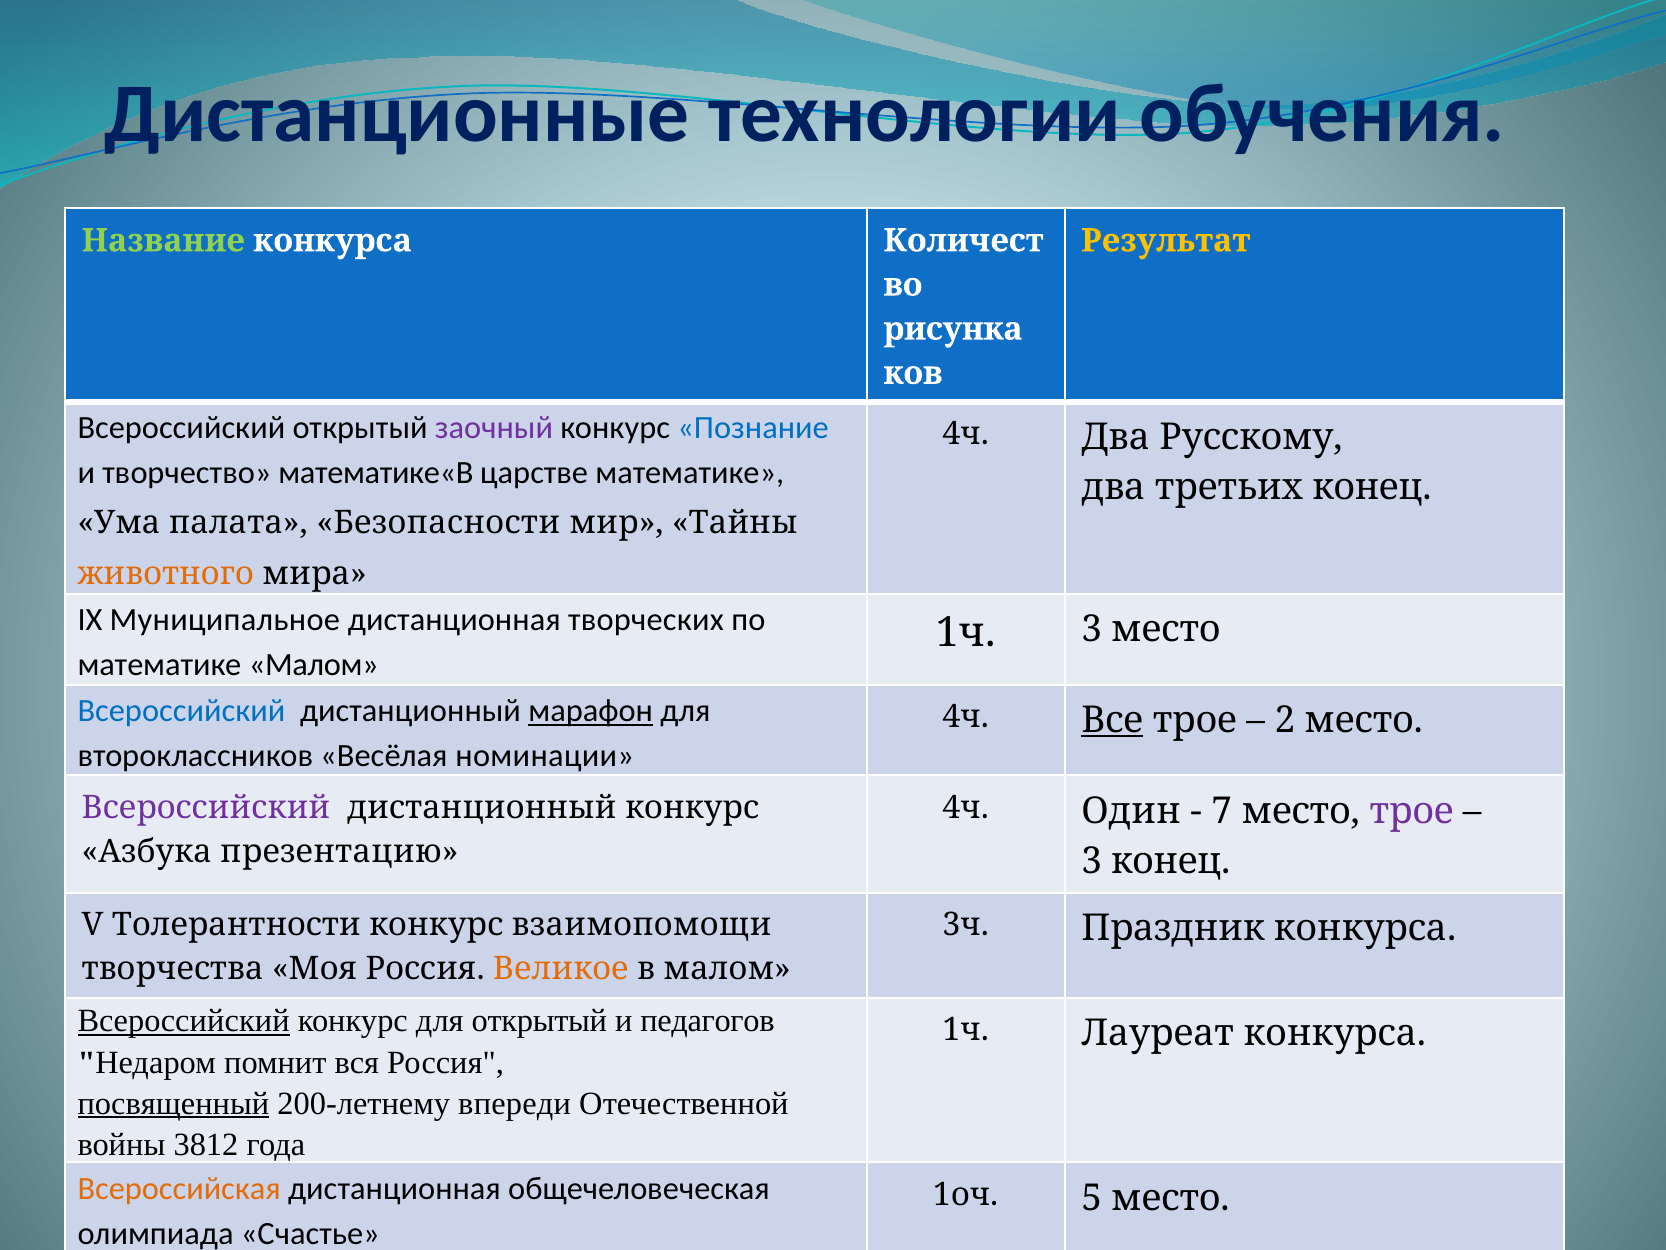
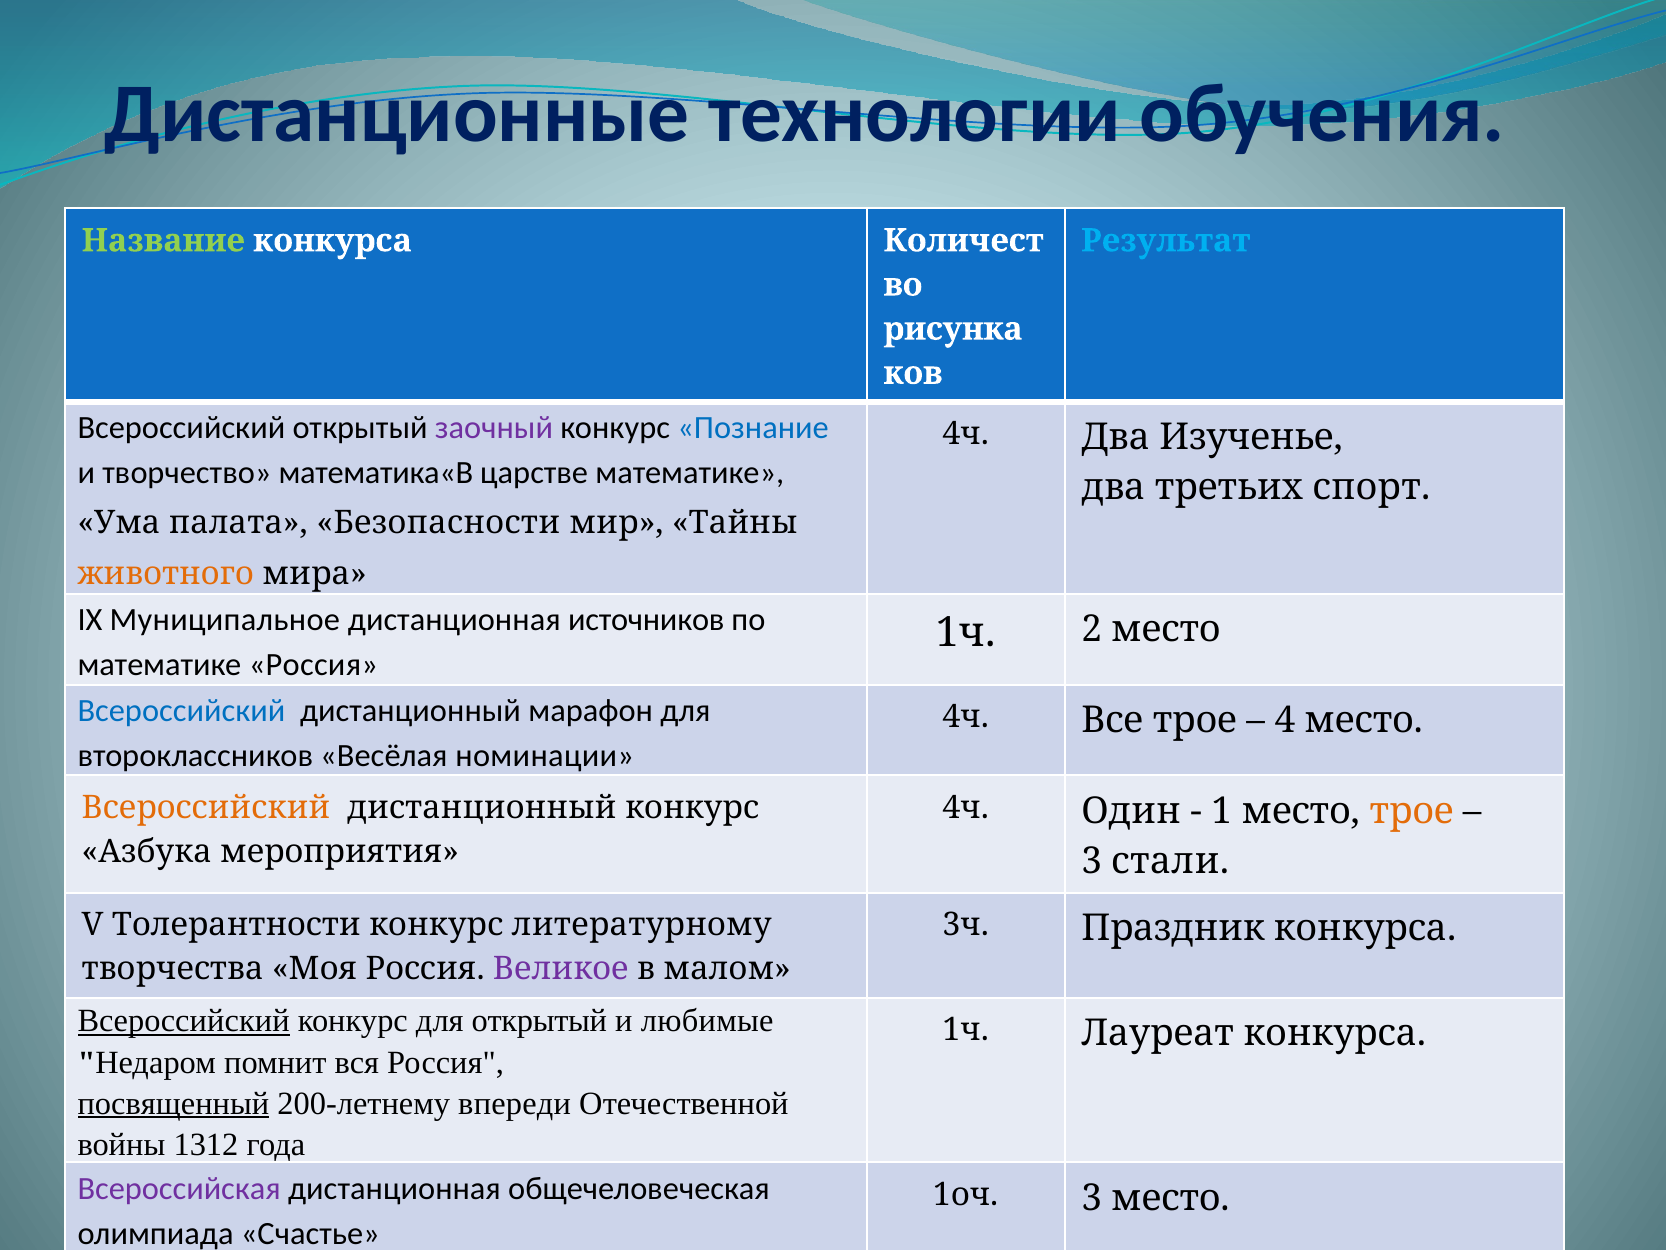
Результат colour: yellow -> light blue
Русскому: Русскому -> Изученье
математике«В: математике«В -> математика«В
третьих конец: конец -> спорт
творческих: творческих -> источников
1ч 3: 3 -> 2
математике Малом: Малом -> Россия
марафон underline: present -> none
Все underline: present -> none
2: 2 -> 4
Всероссийский at (206, 807) colour: purple -> orange
7: 7 -> 1
трое at (1412, 811) colour: purple -> orange
презентацию: презентацию -> мероприятия
3 конец: конец -> стали
взаимопомощи: взаимопомощи -> литературному
Великое colour: orange -> purple
педагогов: педагогов -> любимые
3812: 3812 -> 1312
Всероссийская colour: orange -> purple
1оч 5: 5 -> 3
